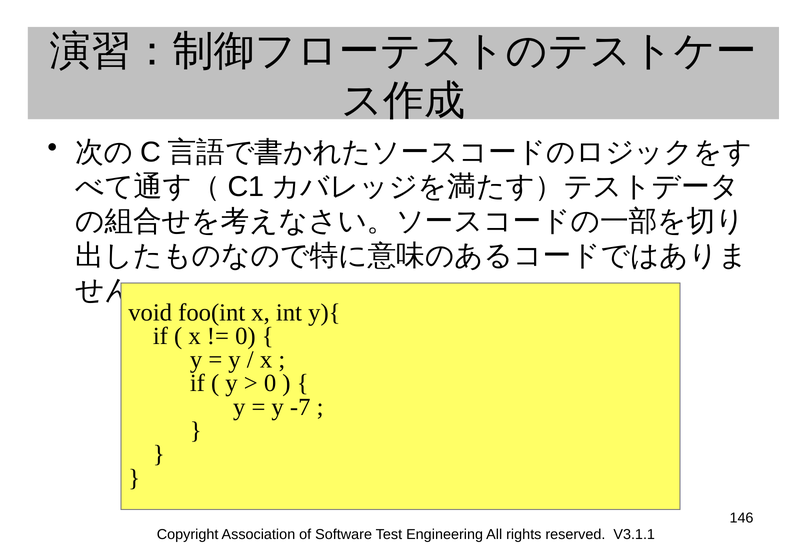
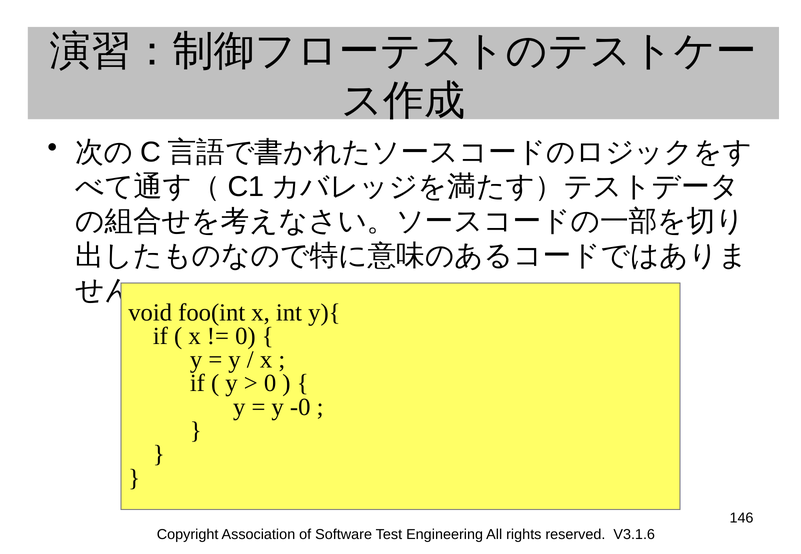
-7: -7 -> -0
V3.1.1: V3.1.1 -> V3.1.6
